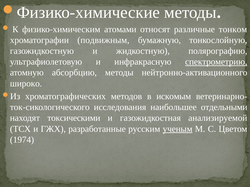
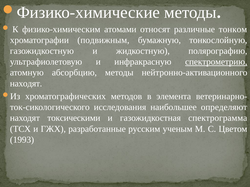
широко at (26, 84): широко -> находят
искомым: искомым -> элемента
отдельными: отдельными -> определяют
анализируемой: анализируемой -> спектрограмма
ученым underline: present -> none
1974: 1974 -> 1993
